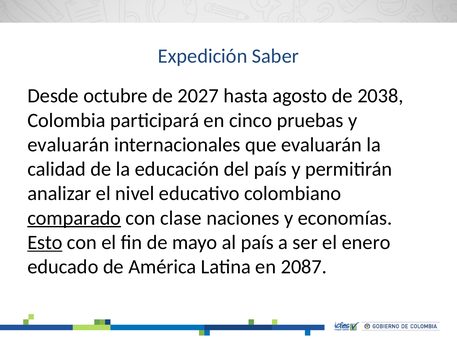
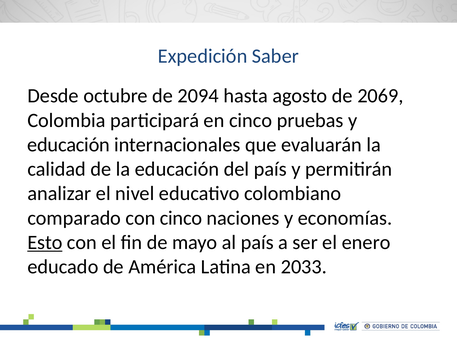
2027: 2027 -> 2094
2038: 2038 -> 2069
evaluarán at (68, 145): evaluarán -> educación
comparado underline: present -> none
con clase: clase -> cinco
2087: 2087 -> 2033
